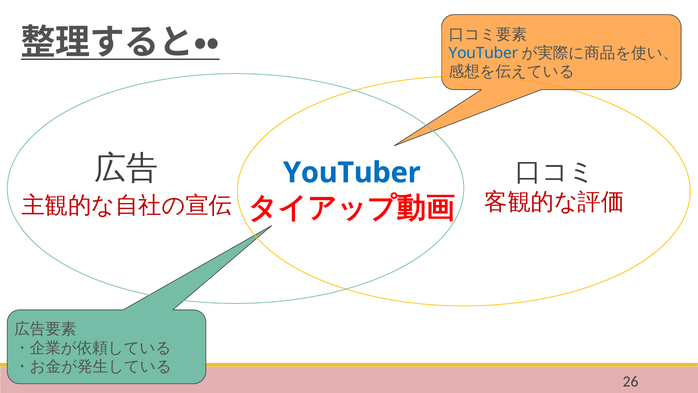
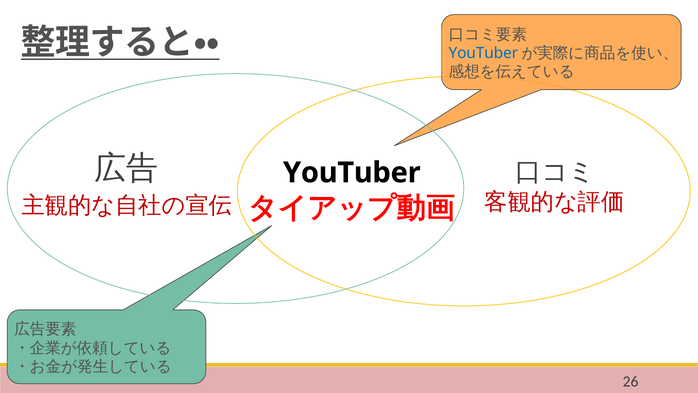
YouTuber at (352, 173) colour: blue -> black
